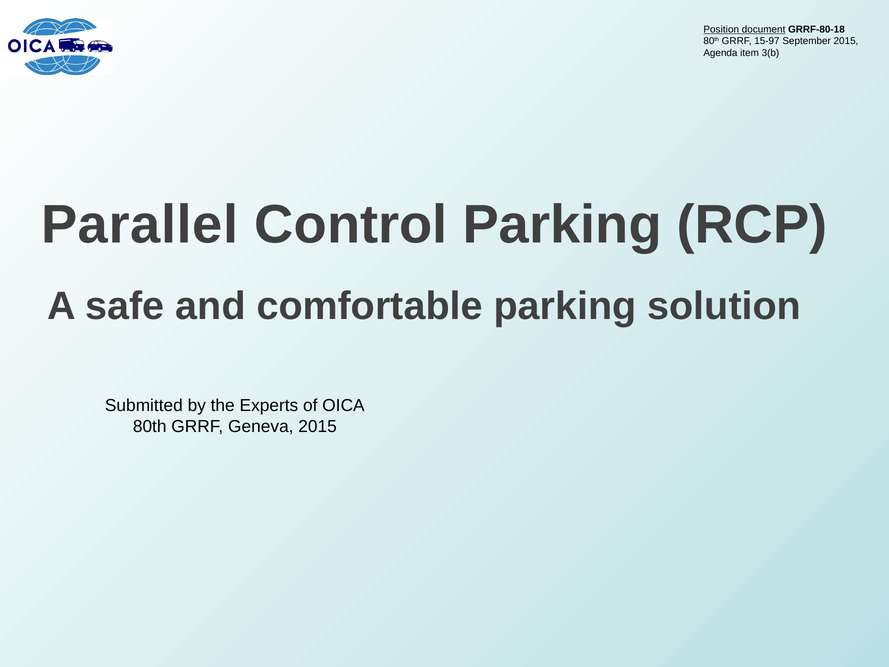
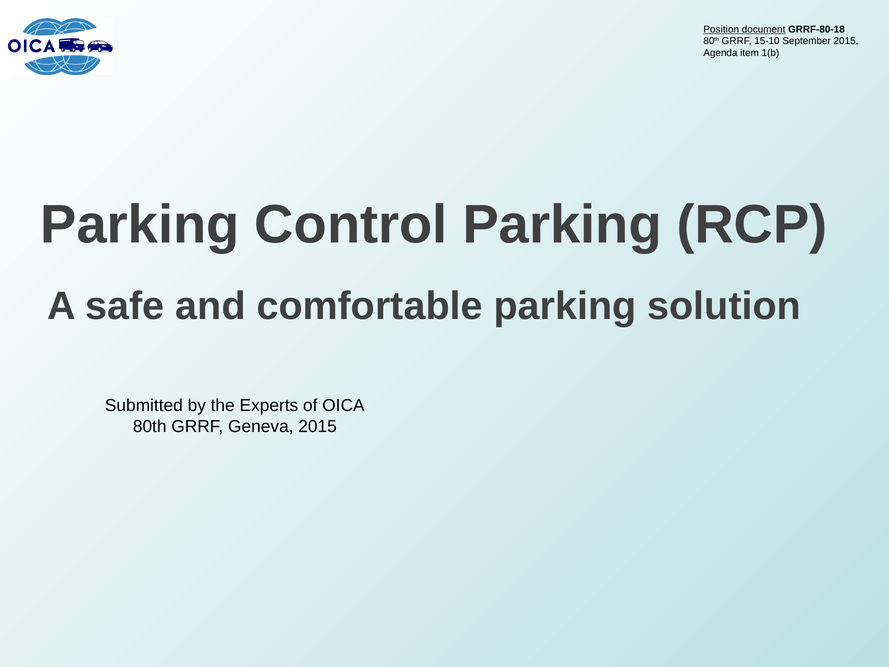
15-97: 15-97 -> 15-10
3(b: 3(b -> 1(b
Parallel at (140, 225): Parallel -> Parking
